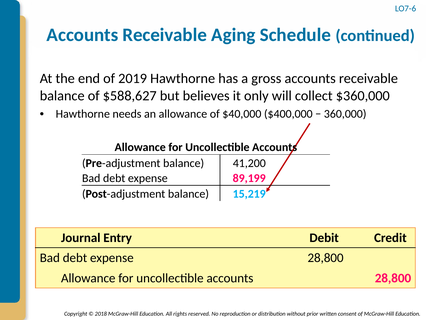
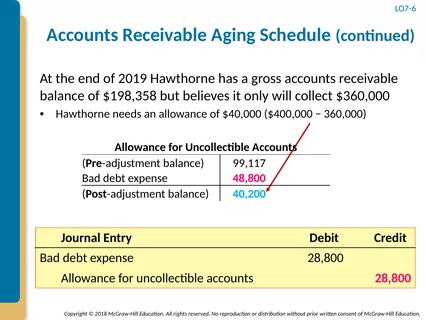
$588,627: $588,627 -> $198,358
41,200: 41,200 -> 99,117
89,199: 89,199 -> 48,800
15,219: 15,219 -> 40,200
